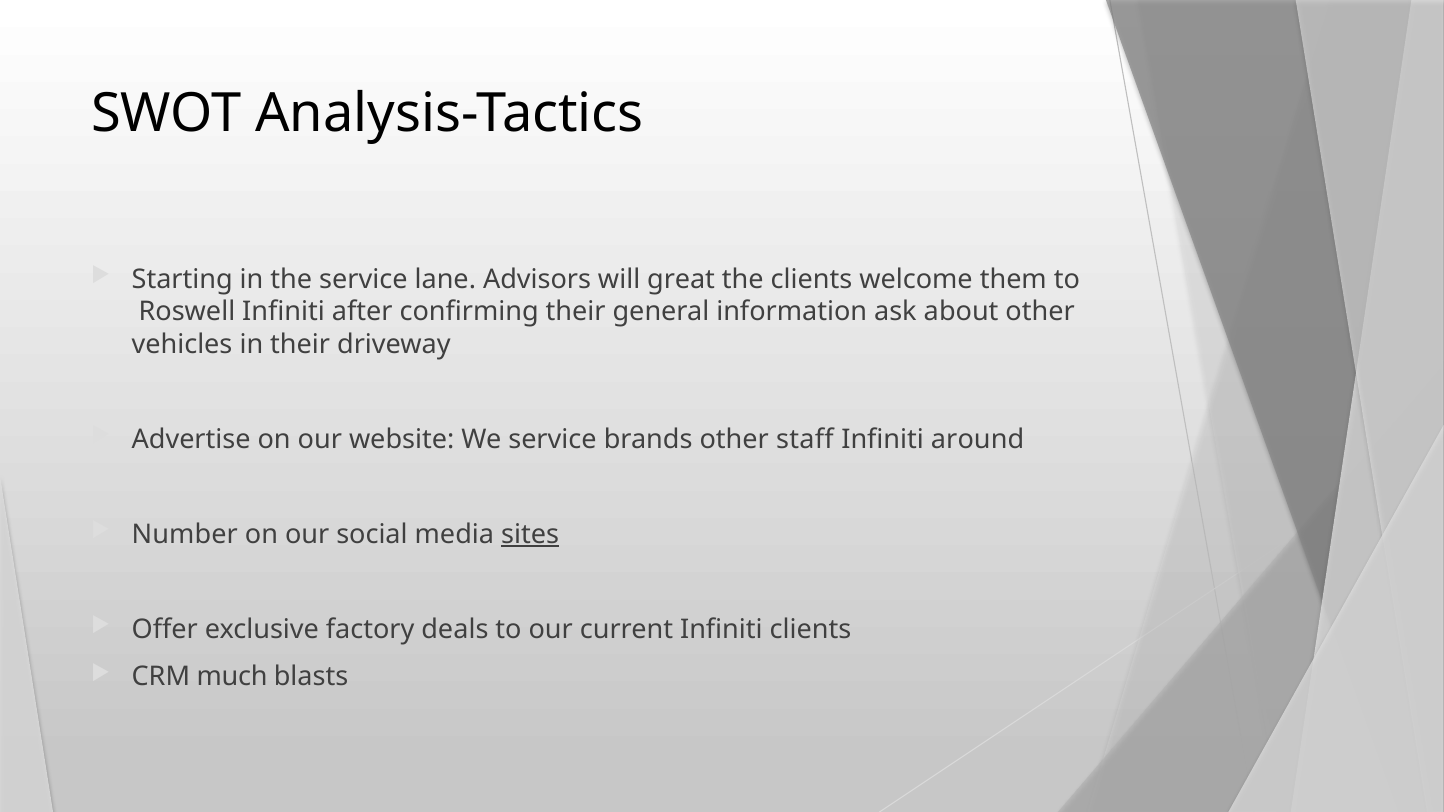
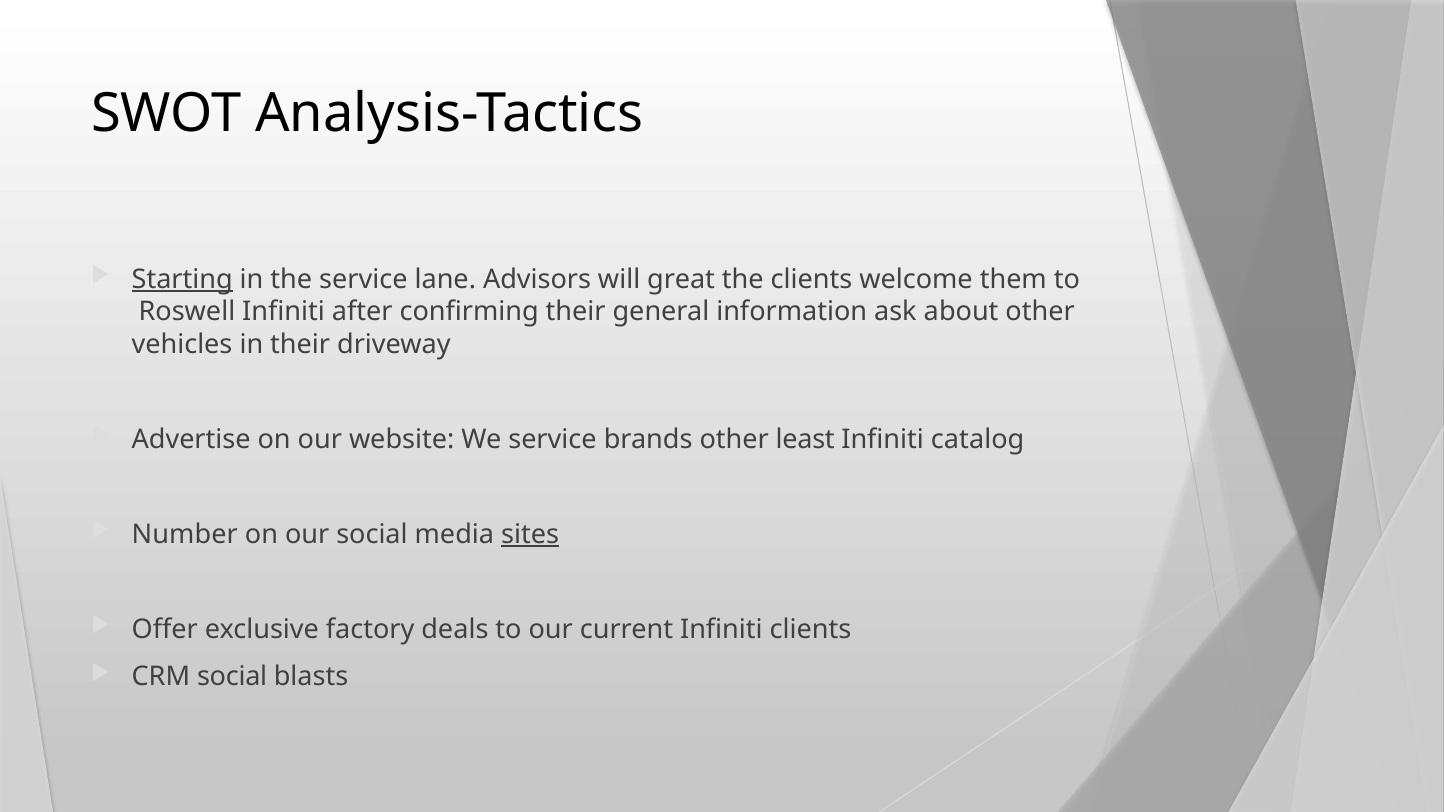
Starting underline: none -> present
staff: staff -> least
around: around -> catalog
CRM much: much -> social
